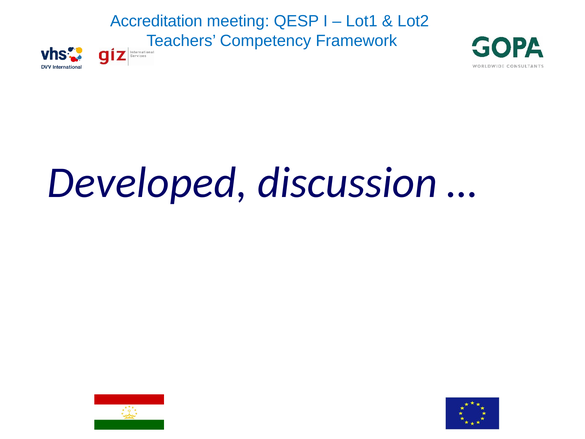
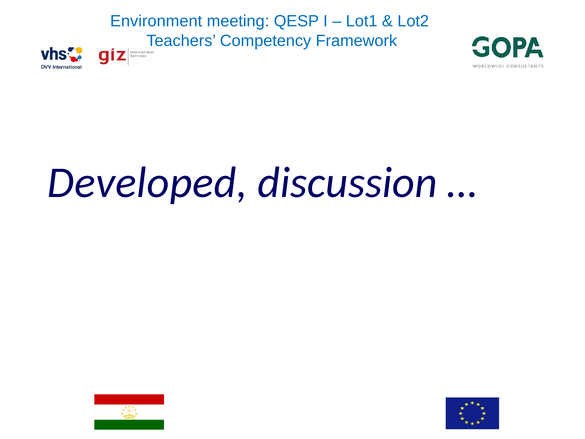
Accreditation: Accreditation -> Environment
